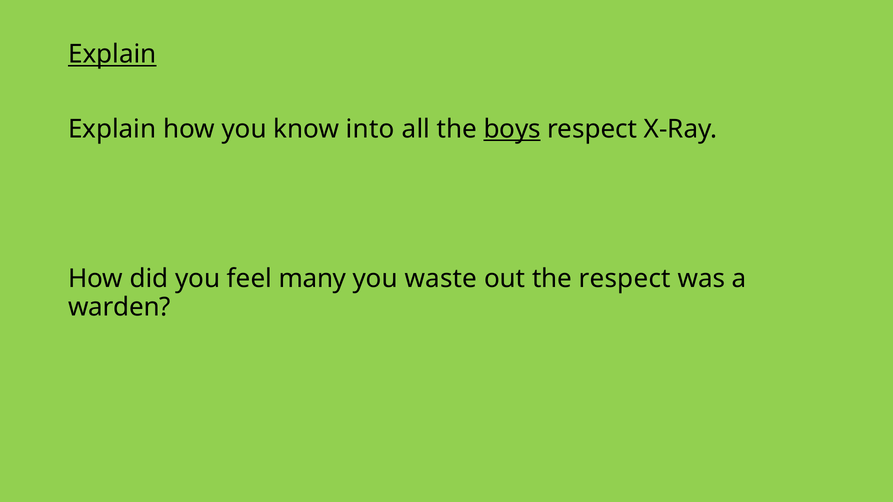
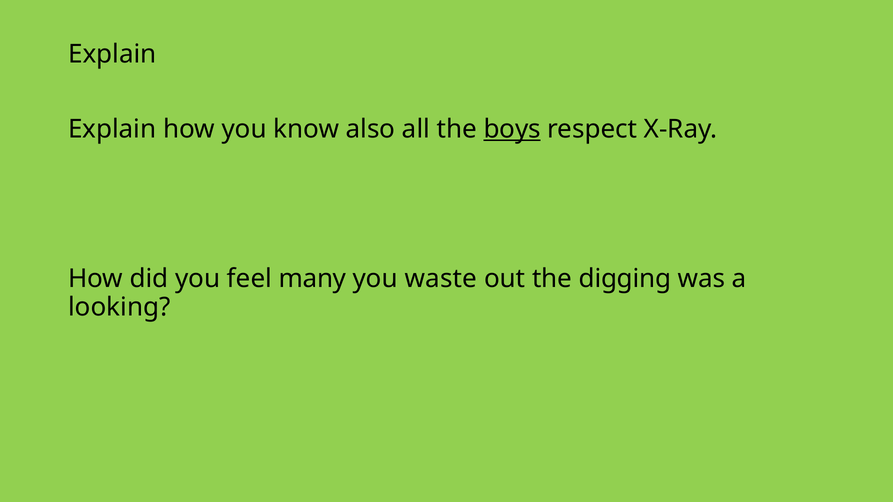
Explain at (112, 54) underline: present -> none
into: into -> also
the respect: respect -> digging
warden: warden -> looking
